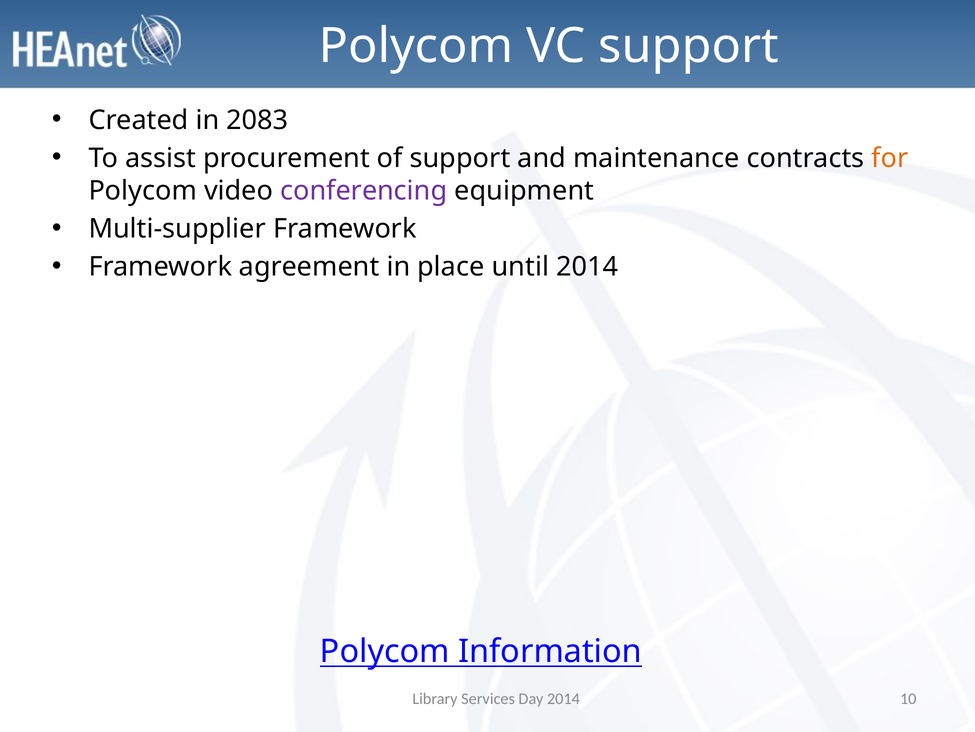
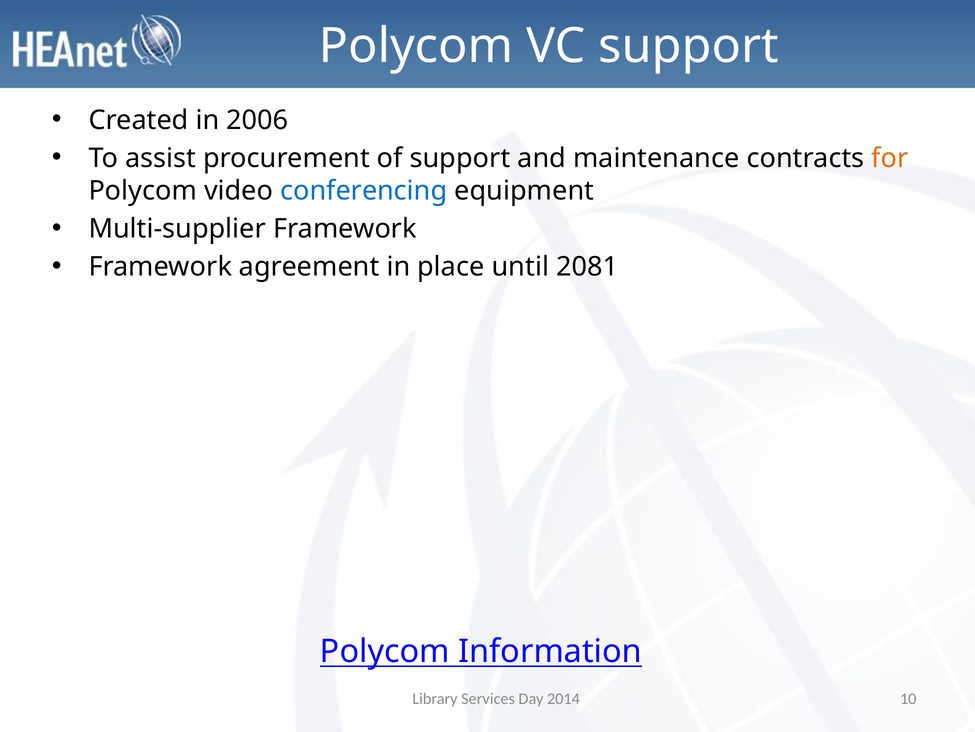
2083: 2083 -> 2006
conferencing colour: purple -> blue
until 2014: 2014 -> 2081
